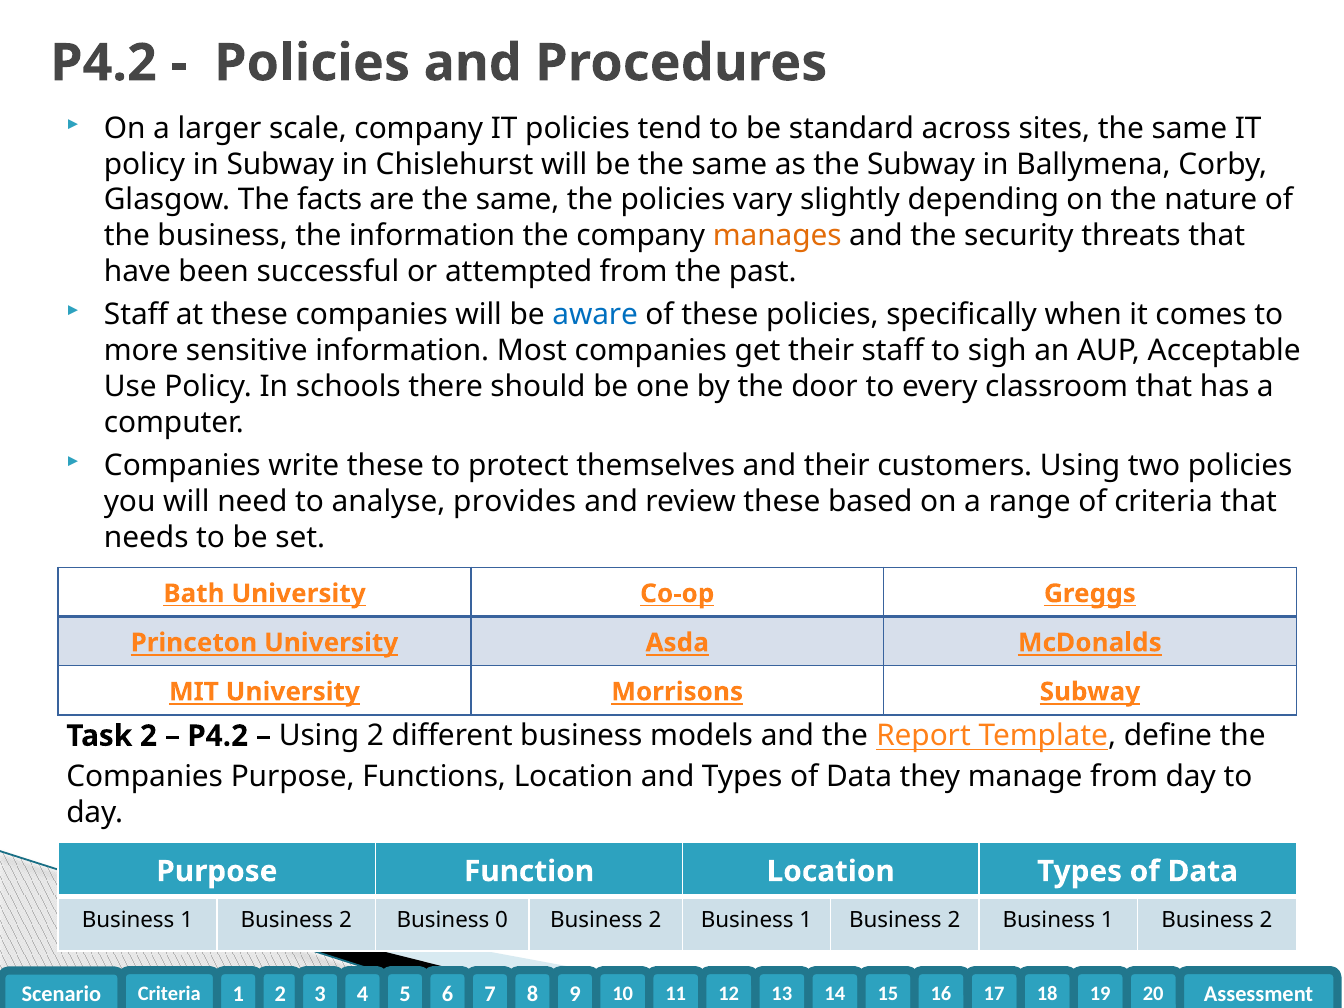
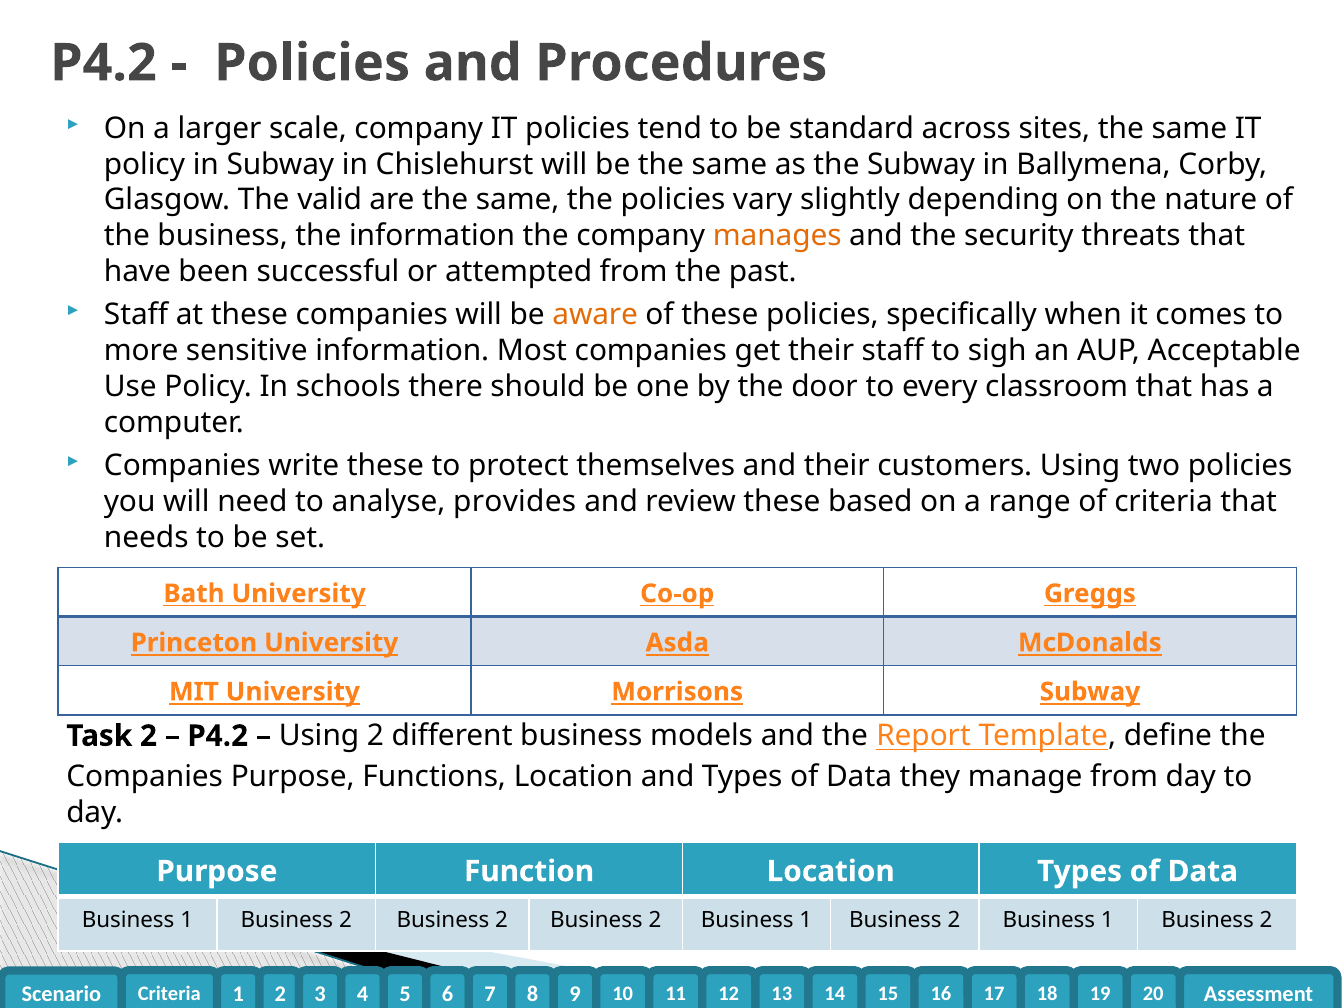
facts: facts -> valid
aware colour: blue -> orange
0 at (502, 920): 0 -> 2
